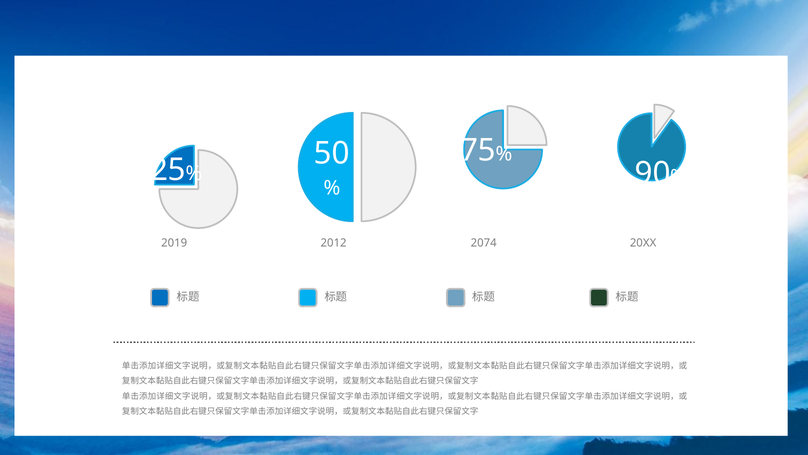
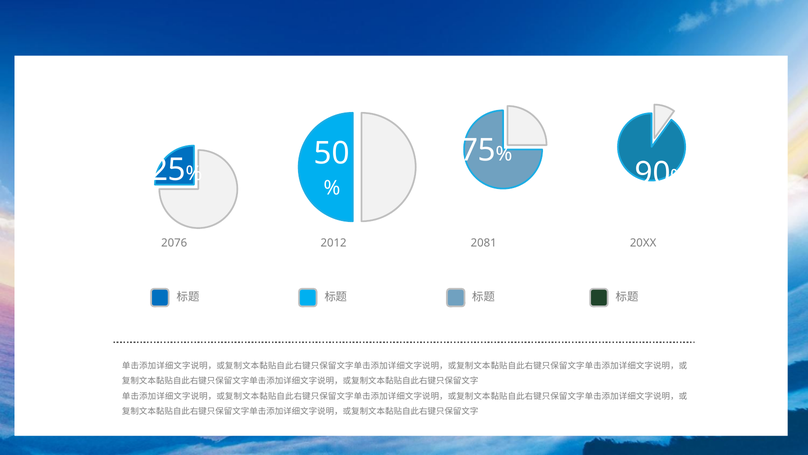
2019: 2019 -> 2076
2074: 2074 -> 2081
